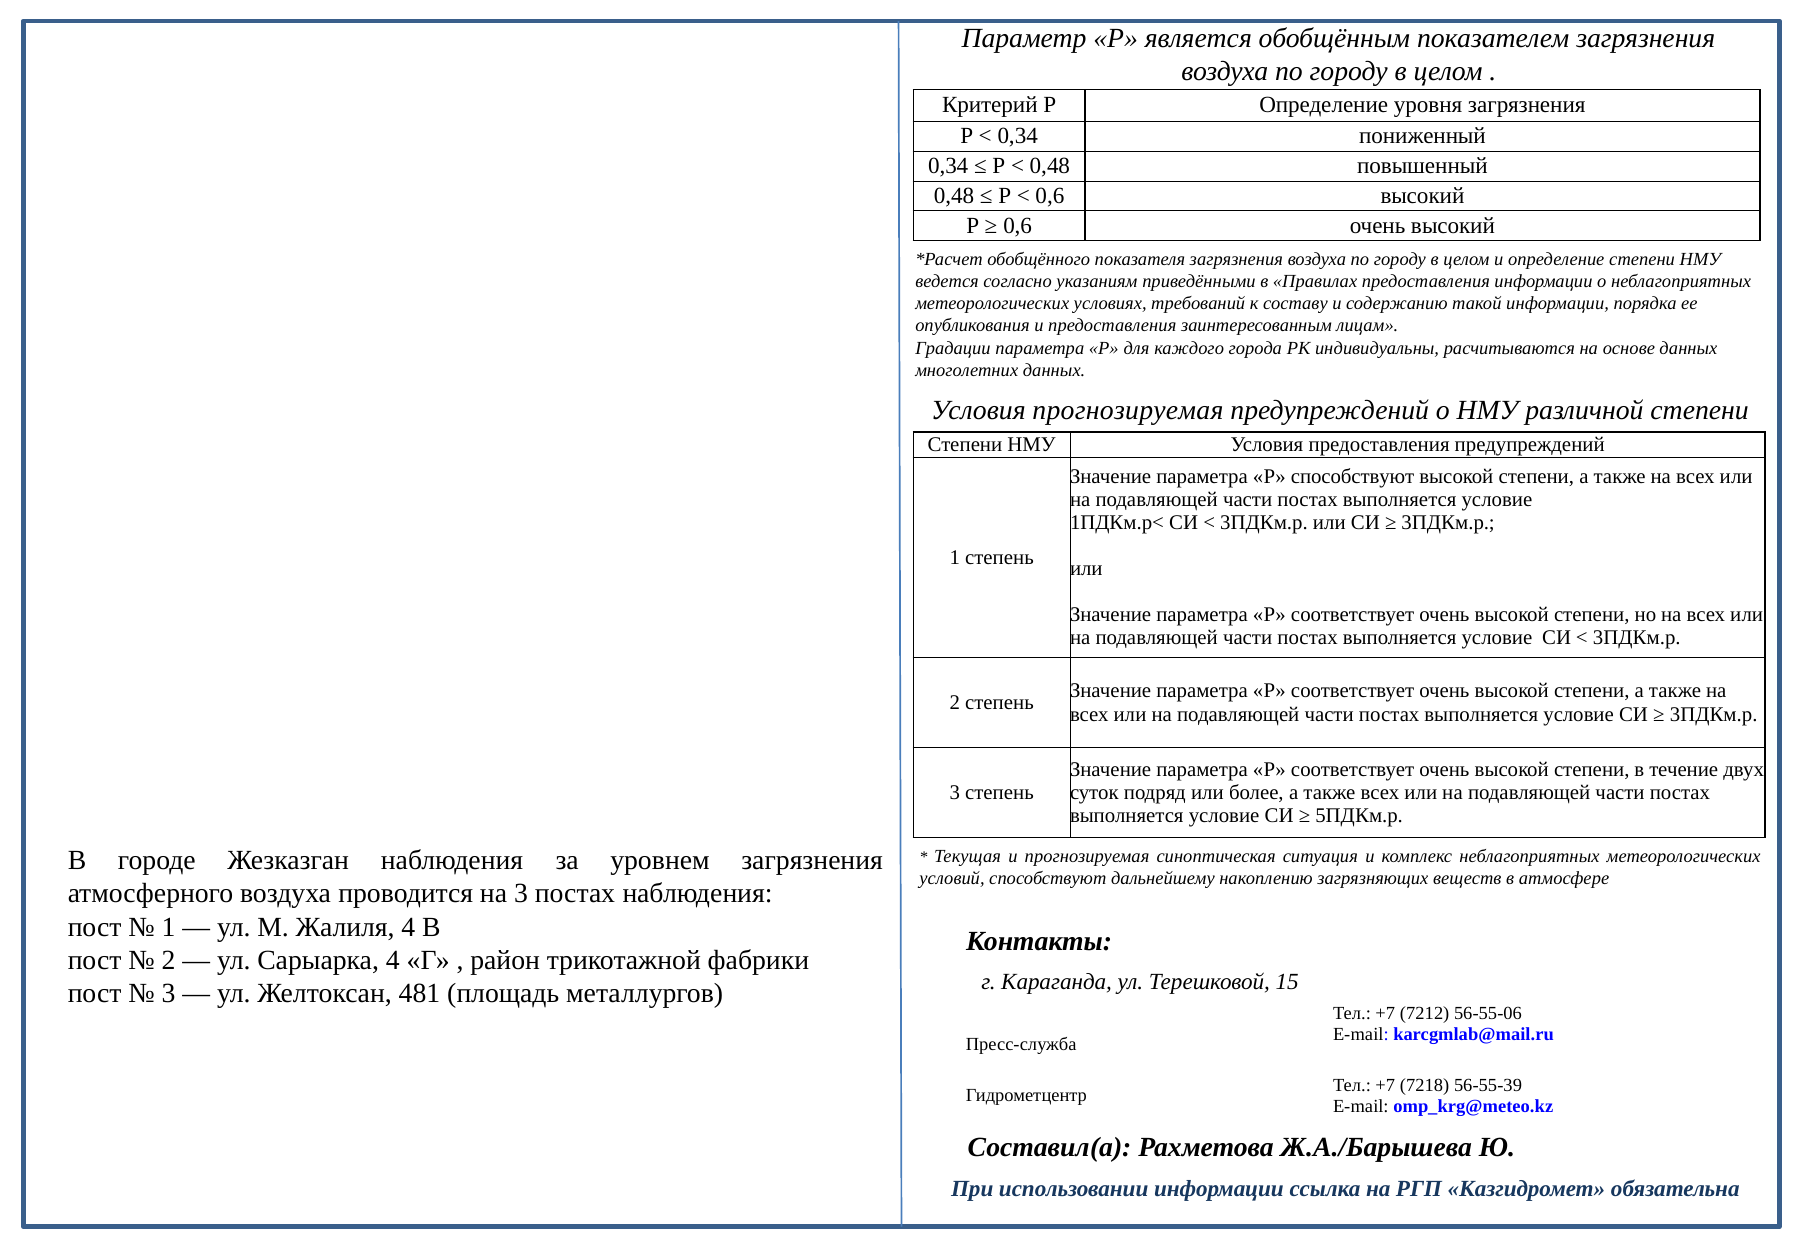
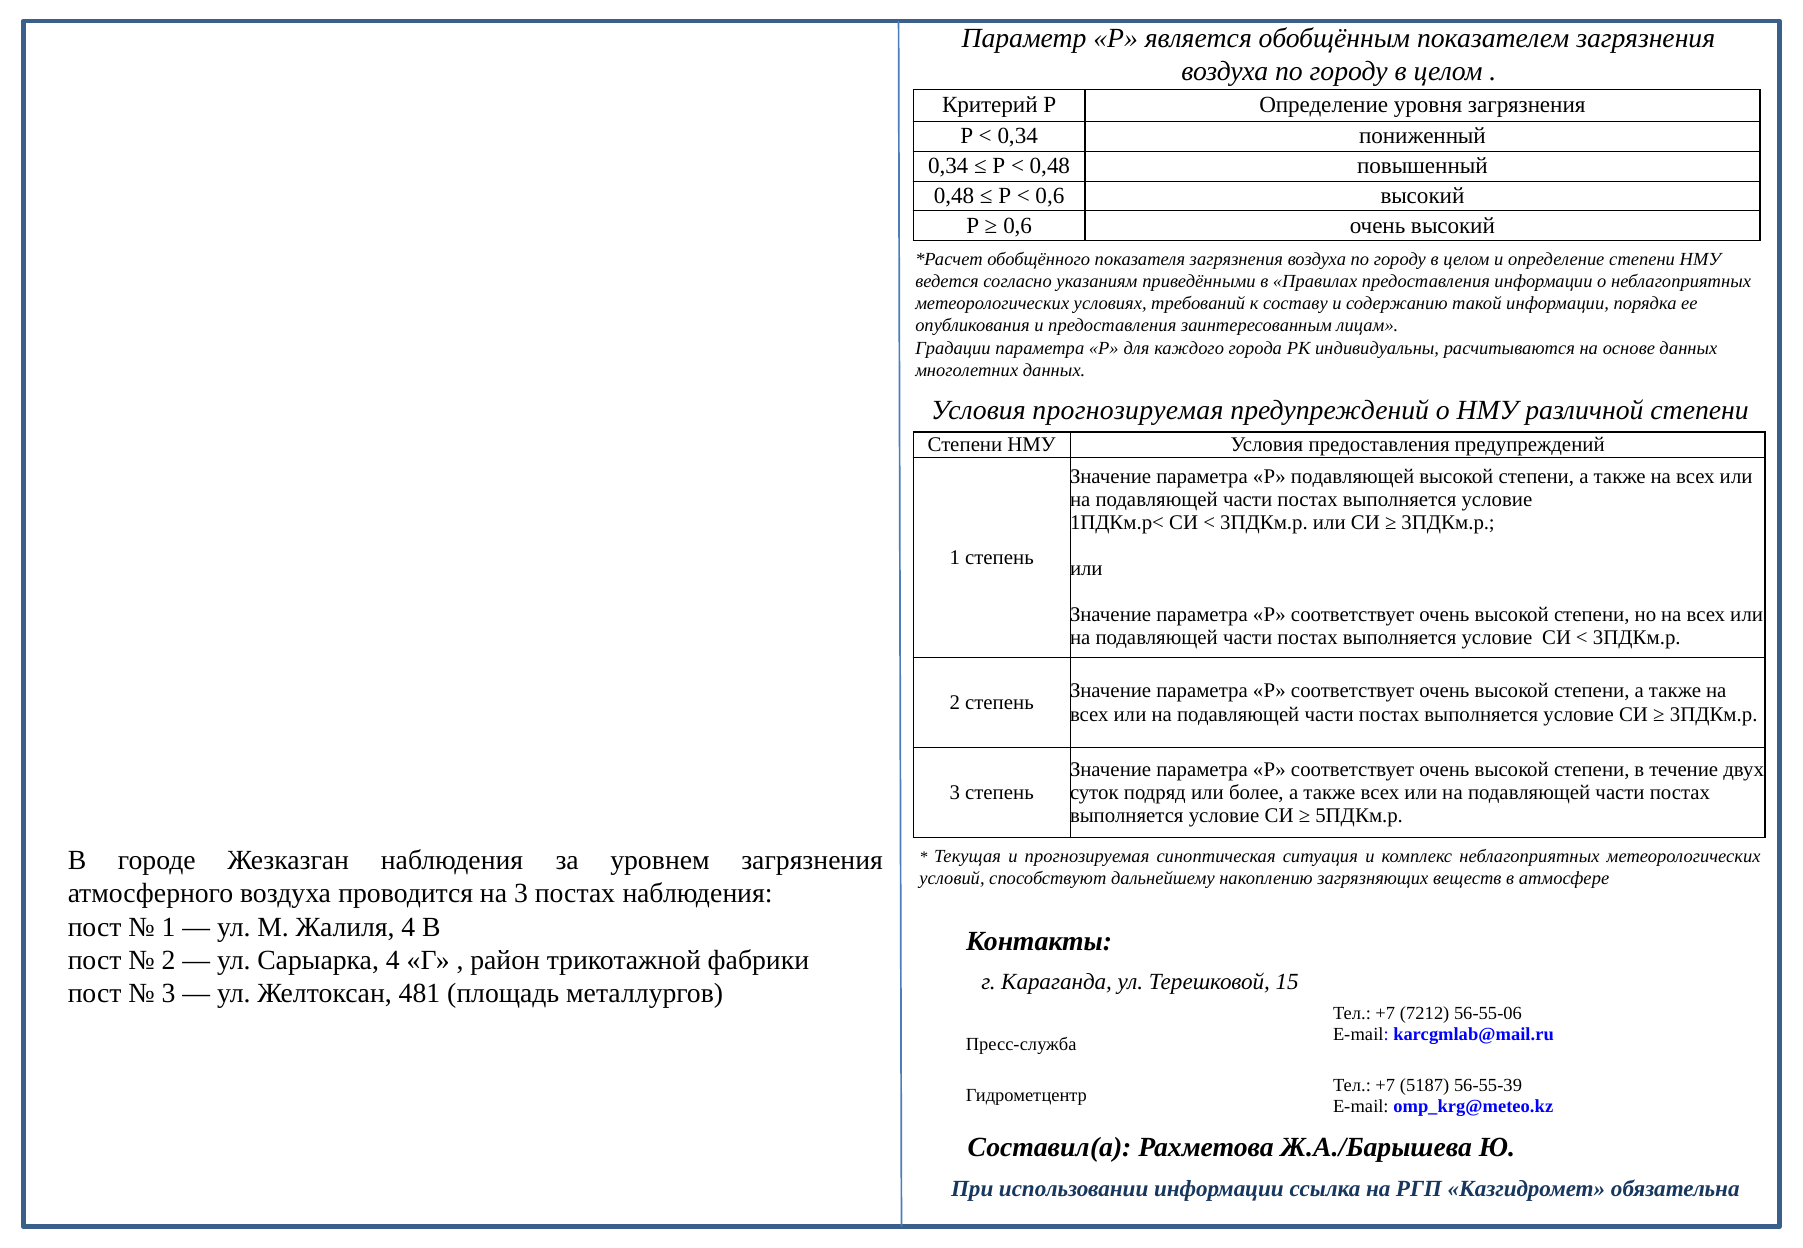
Р способствуют: способствуют -> подавляющей
7218: 7218 -> 5187
